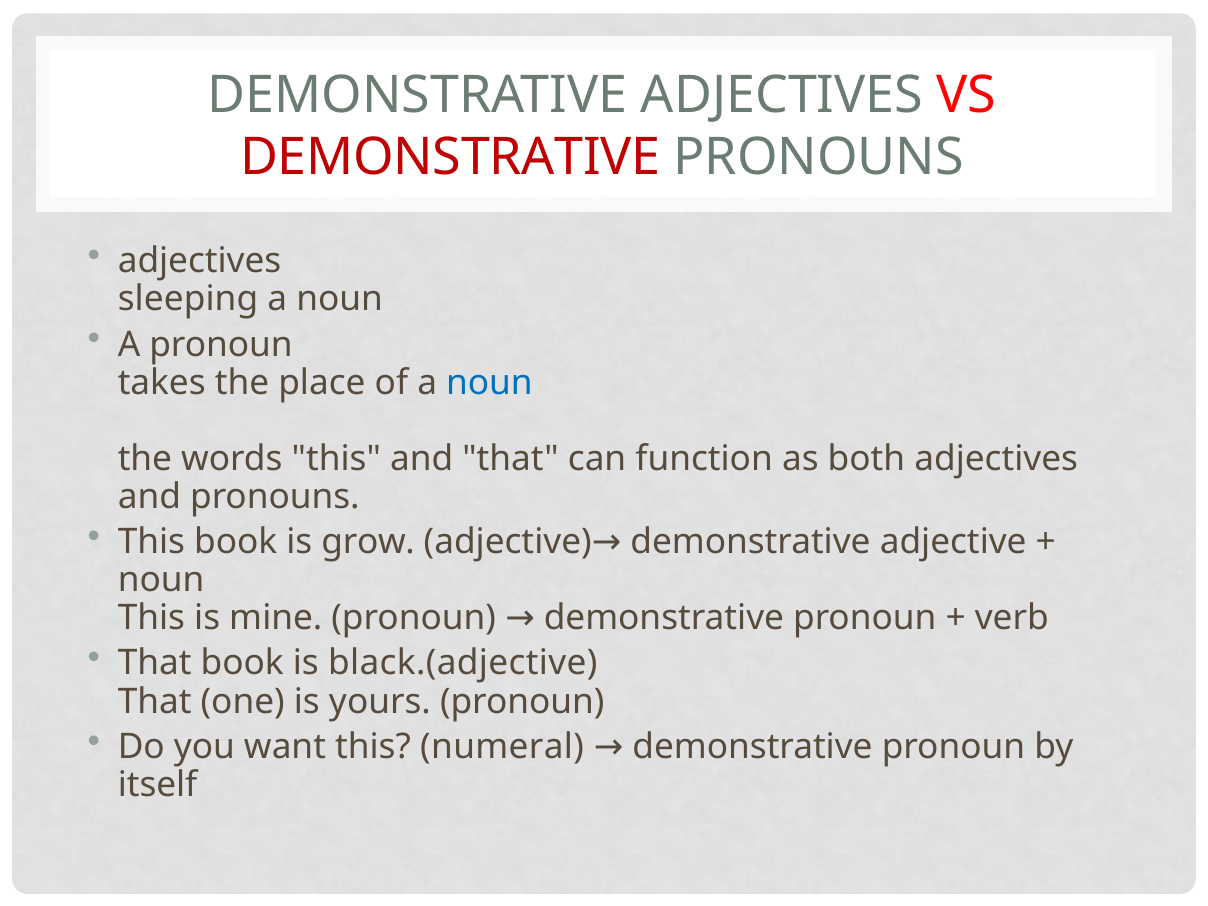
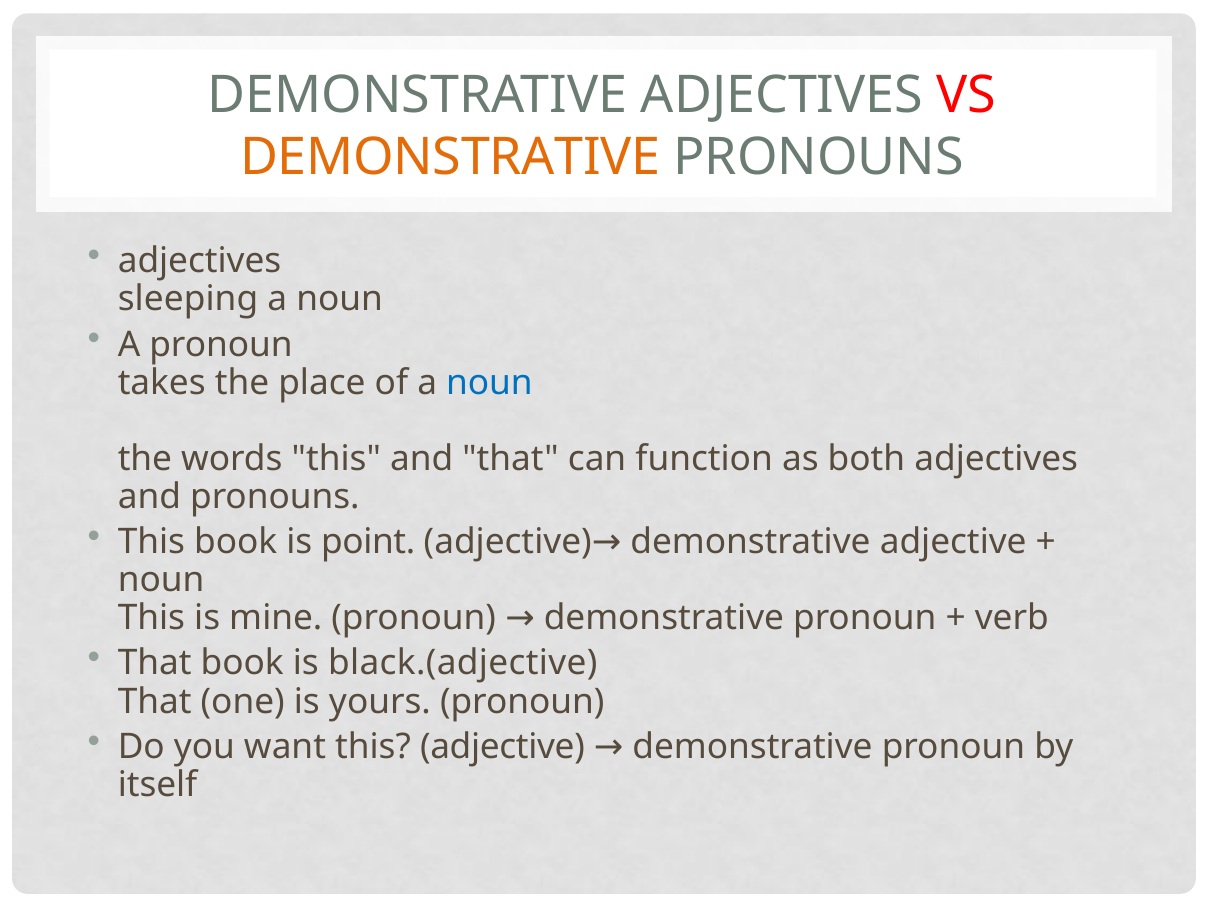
DEMONSTRATIVE at (450, 157) colour: red -> orange
grow: grow -> point
this numeral: numeral -> adjective
